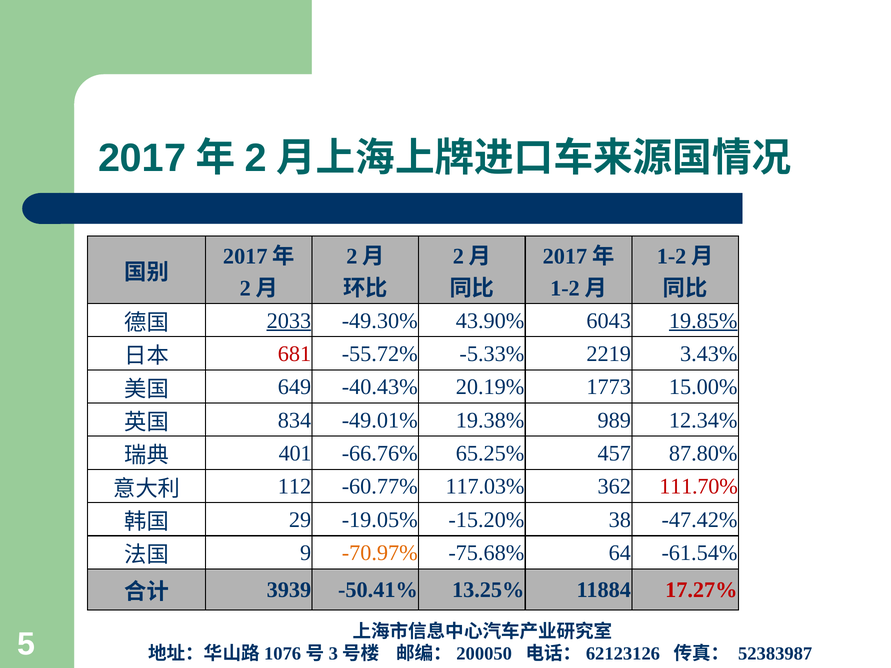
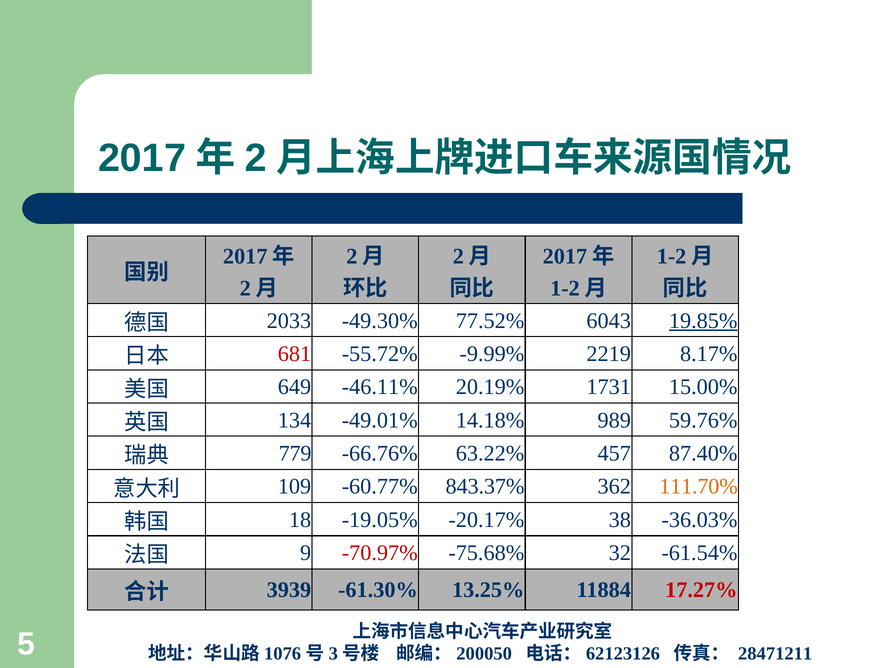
2033 underline: present -> none
43.90%: 43.90% -> 77.52%
-5.33%: -5.33% -> -9.99%
3.43%: 3.43% -> 8.17%
-40.43%: -40.43% -> -46.11%
1773: 1773 -> 1731
834: 834 -> 134
19.38%: 19.38% -> 14.18%
12.34%: 12.34% -> 59.76%
401: 401 -> 779
65.25%: 65.25% -> 63.22%
87.80%: 87.80% -> 87.40%
112: 112 -> 109
117.03%: 117.03% -> 843.37%
111.70% colour: red -> orange
29: 29 -> 18
-15.20%: -15.20% -> -20.17%
-47.42%: -47.42% -> -36.03%
-70.97% colour: orange -> red
64: 64 -> 32
-50.41%: -50.41% -> -61.30%
52383987: 52383987 -> 28471211
